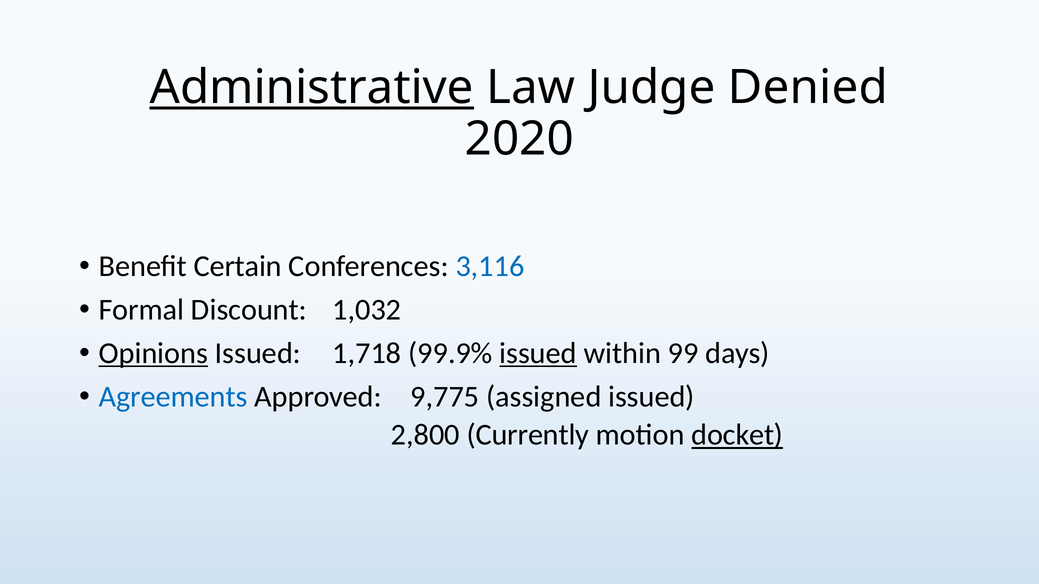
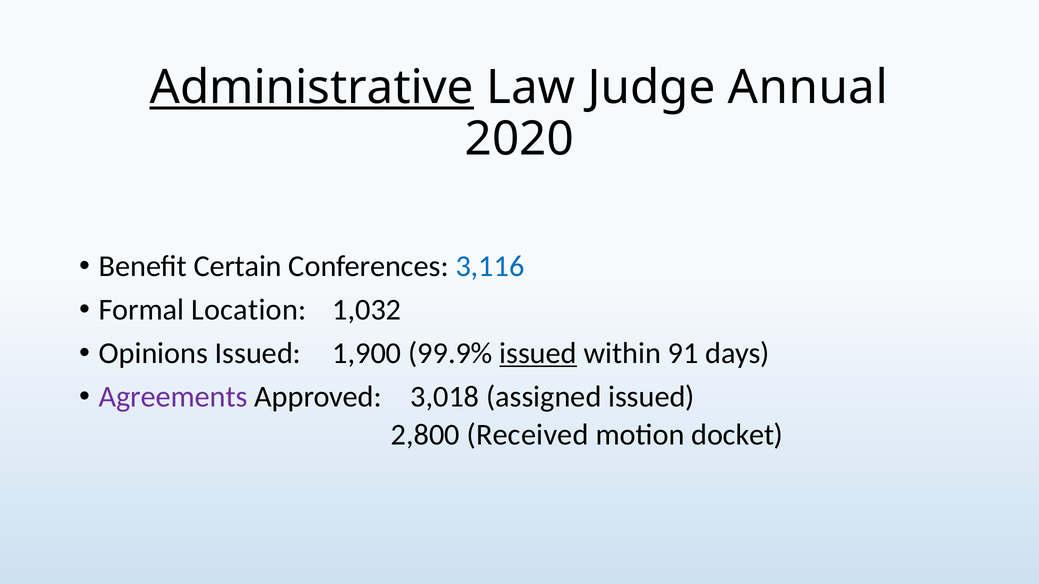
Denied: Denied -> Annual
Discount: Discount -> Location
Opinions underline: present -> none
1,718: 1,718 -> 1,900
99: 99 -> 91
Agreements colour: blue -> purple
9,775: 9,775 -> 3,018
Currently: Currently -> Received
docket underline: present -> none
